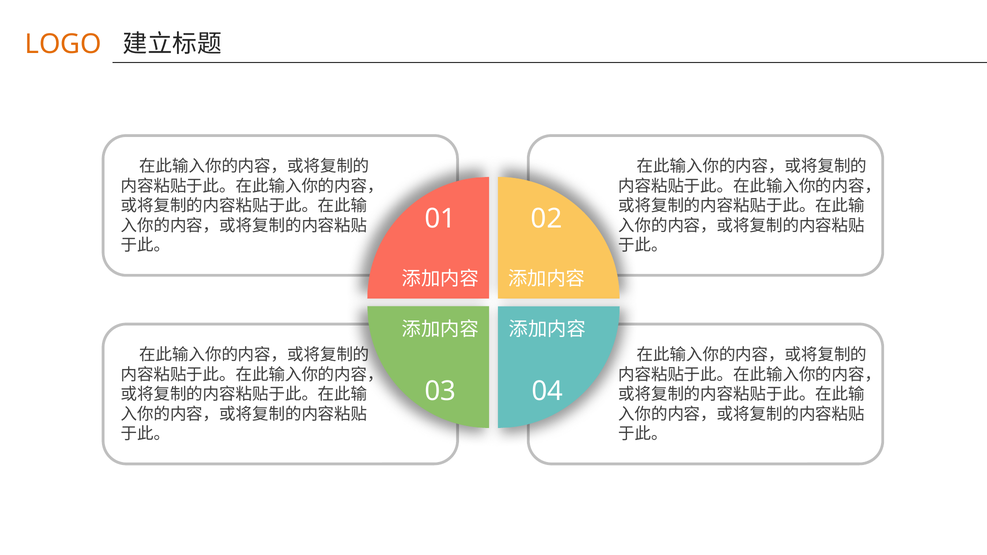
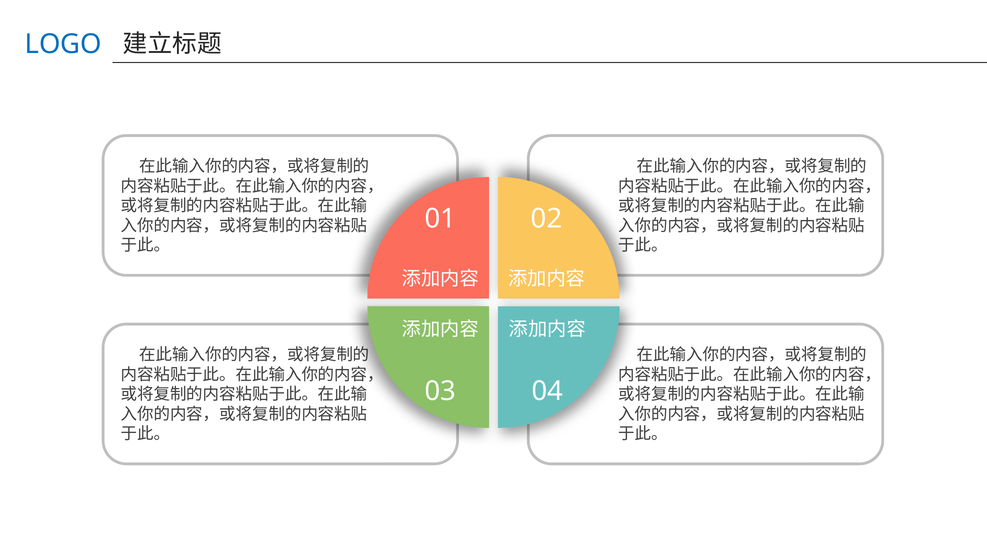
LOGO colour: orange -> blue
